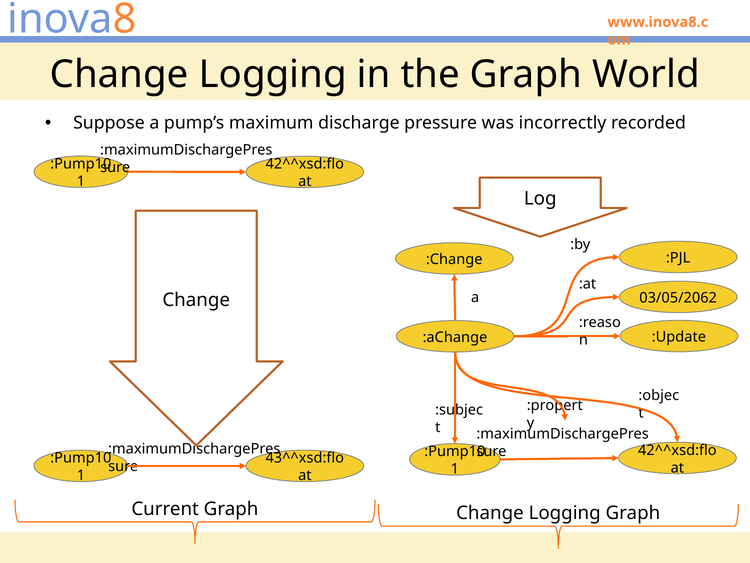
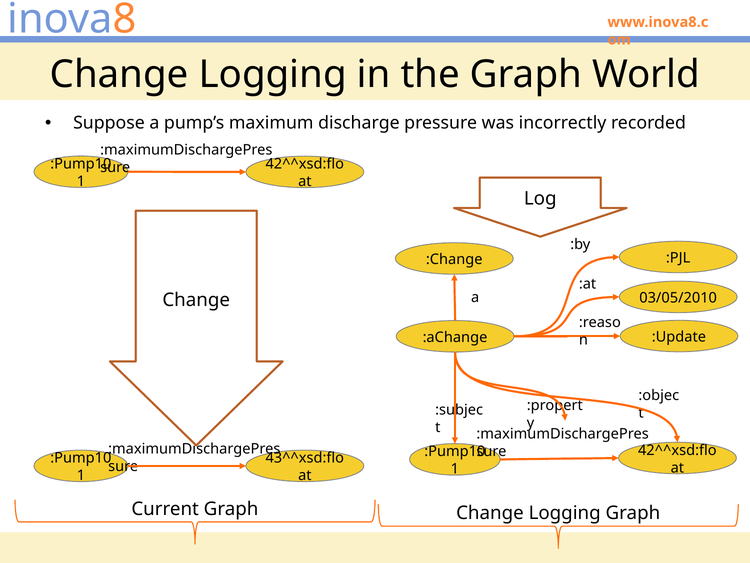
03/05/2062: 03/05/2062 -> 03/05/2010
